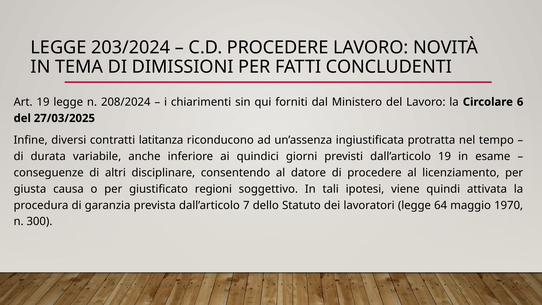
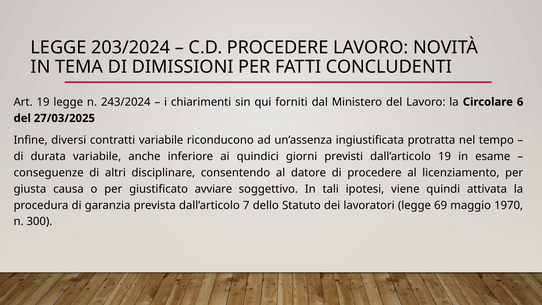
208/2024: 208/2024 -> 243/2024
contratti latitanza: latitanza -> variabile
regioni: regioni -> avviare
64: 64 -> 69
